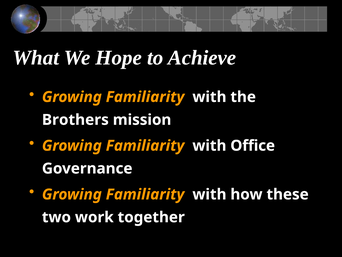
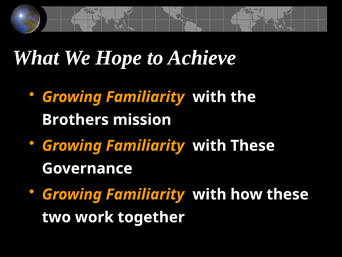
with Office: Office -> These
